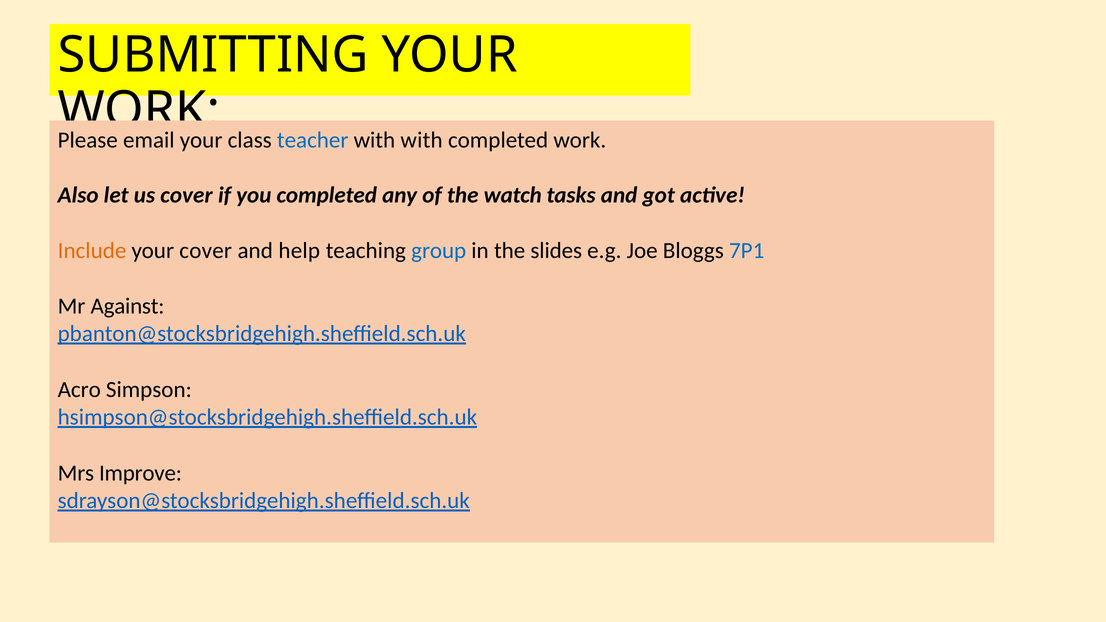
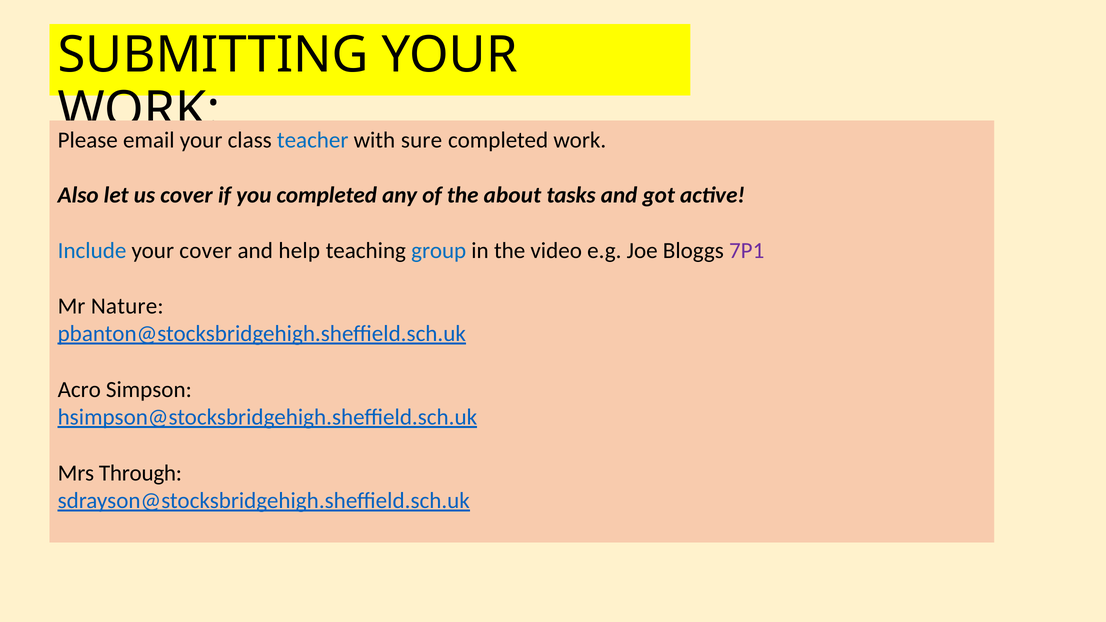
with with: with -> sure
watch: watch -> about
Include colour: orange -> blue
slides: slides -> video
7P1 colour: blue -> purple
Against: Against -> Nature
Improve: Improve -> Through
